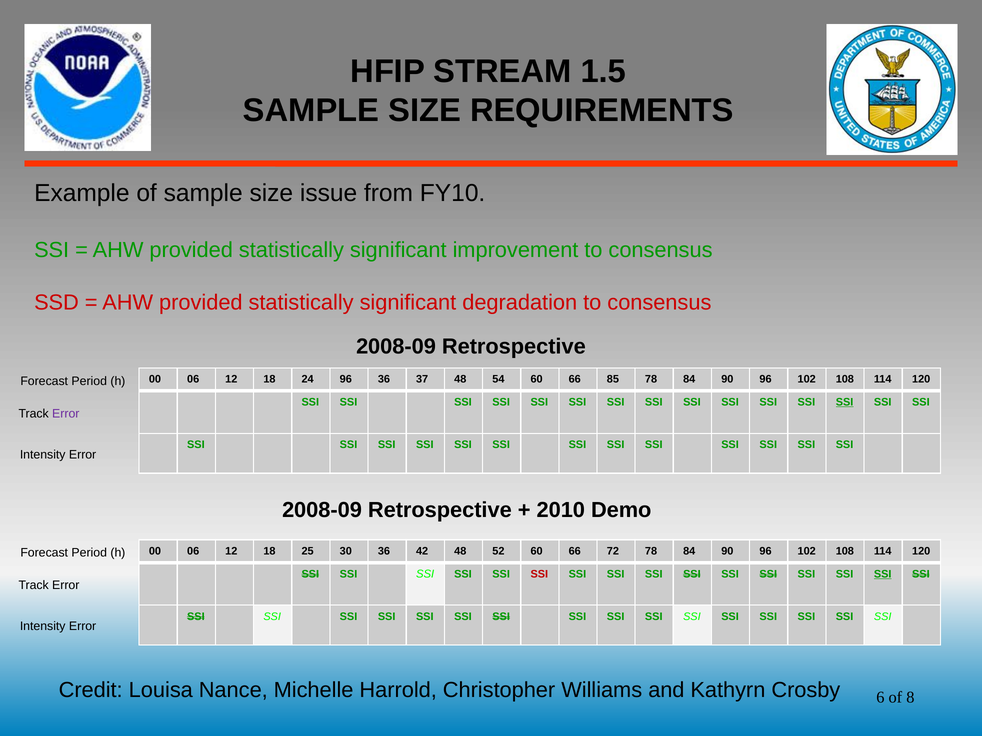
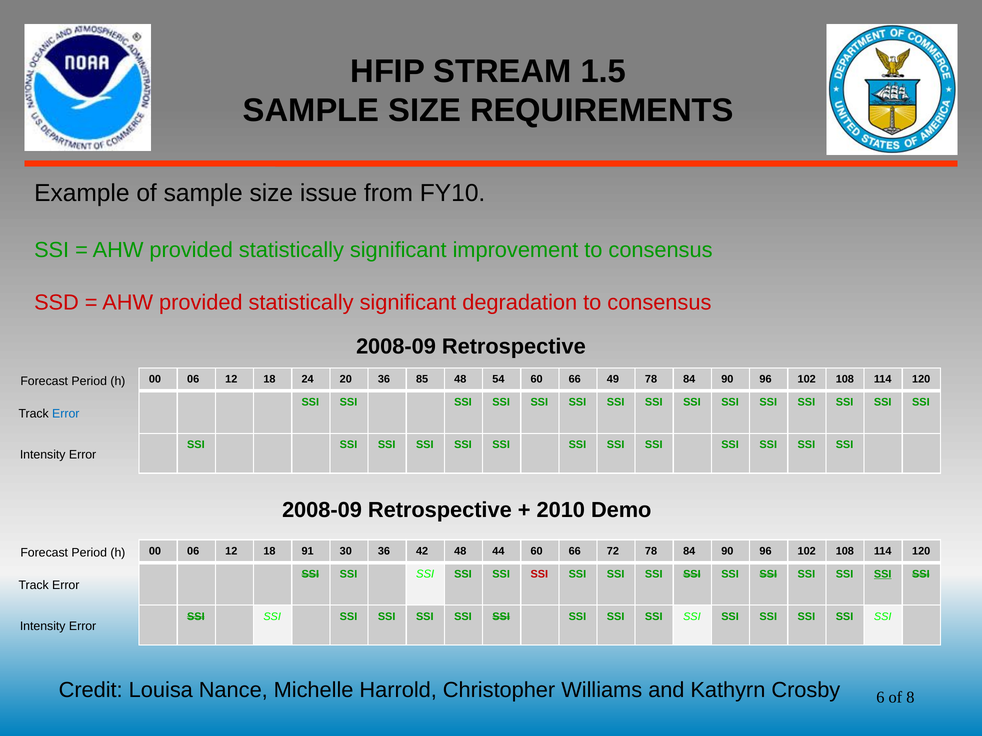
24 96: 96 -> 20
37: 37 -> 85
85: 85 -> 49
SSI at (845, 402) underline: present -> none
Error at (66, 414) colour: purple -> blue
25: 25 -> 91
52: 52 -> 44
